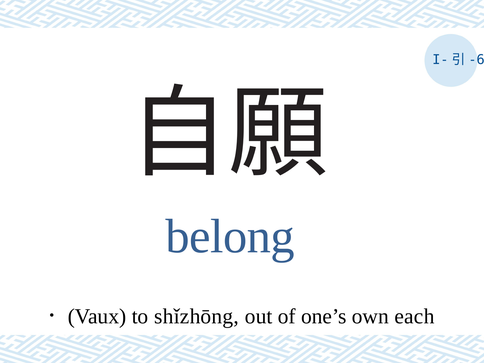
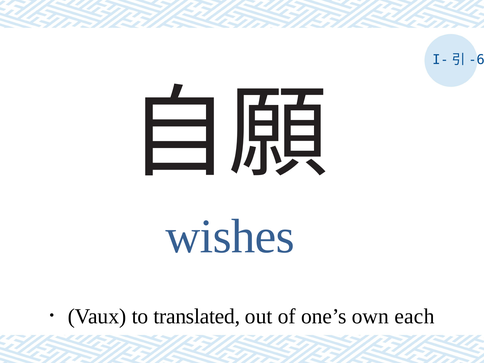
belong: belong -> wishes
shǐzhōng: shǐzhōng -> translated
